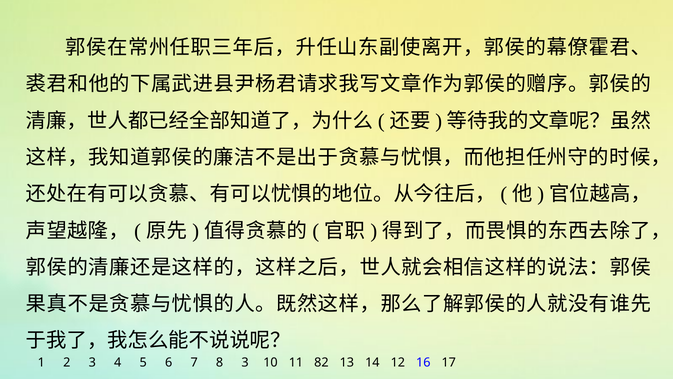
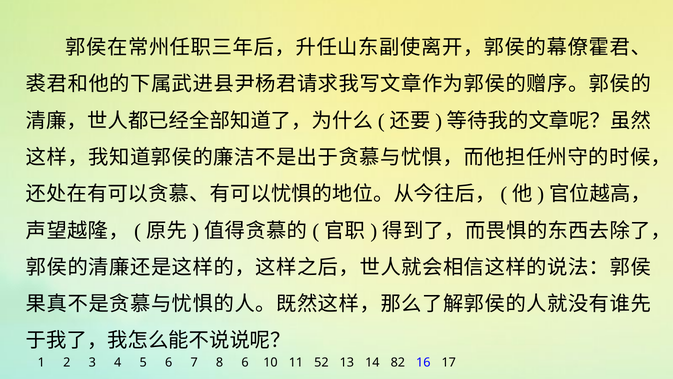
8 3: 3 -> 6
82: 82 -> 52
12: 12 -> 82
